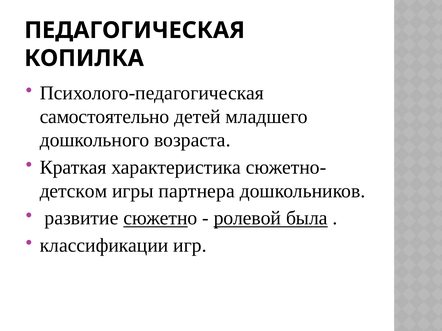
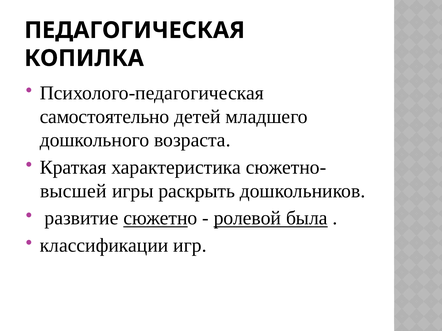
детском: детском -> высшей
партнера: партнера -> раскрыть
